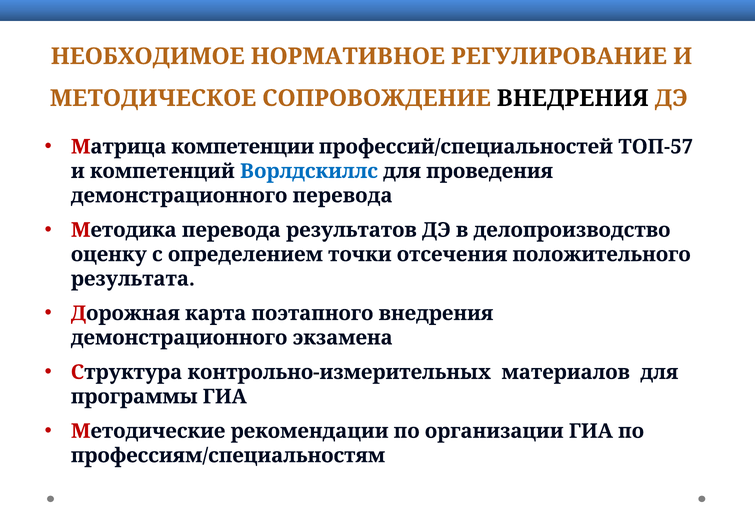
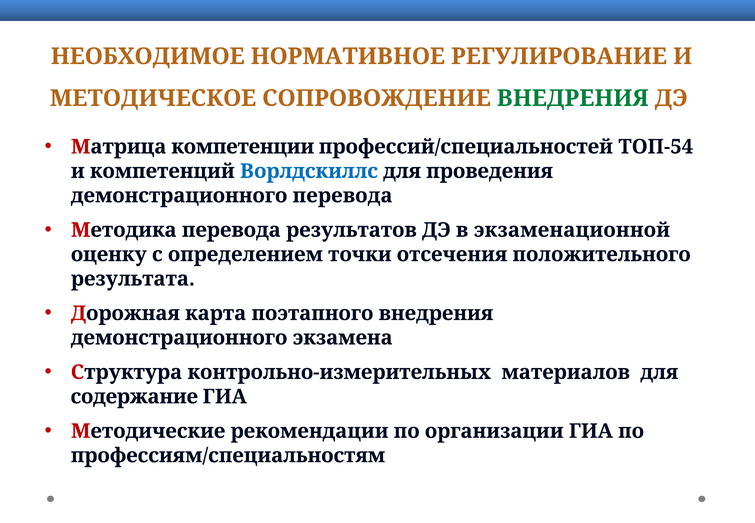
ВНЕДРЕНИЯ at (573, 98) colour: black -> green
ТОП-57: ТОП-57 -> ТОП-54
делопроизводство: делопроизводство -> экзаменационной
программы: программы -> содержание
